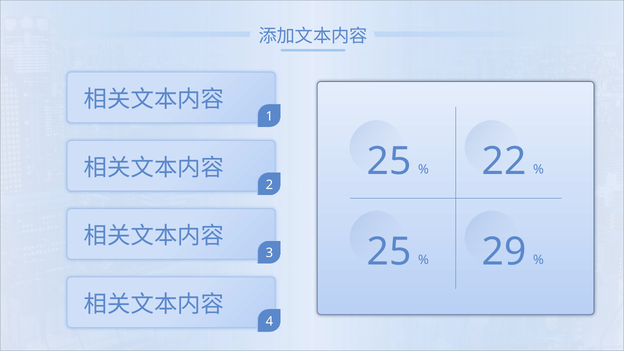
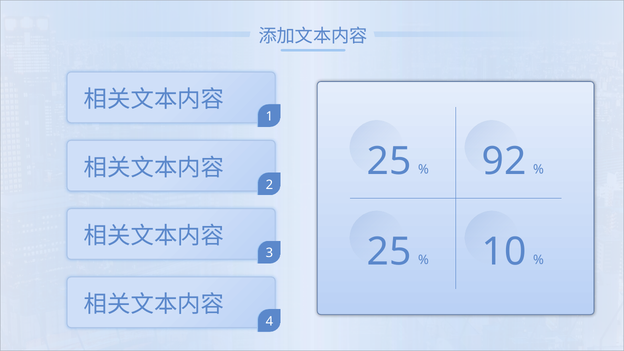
22: 22 -> 92
29: 29 -> 10
